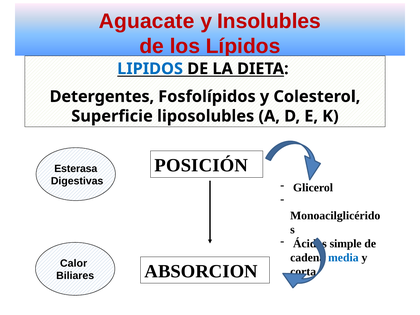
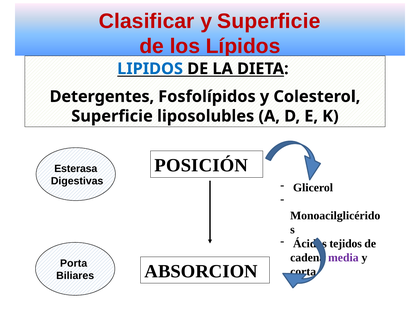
Aguacate: Aguacate -> Clasificar
y Insolubles: Insolubles -> Superficie
simple: simple -> tejidos
media colour: blue -> purple
Calor: Calor -> Porta
